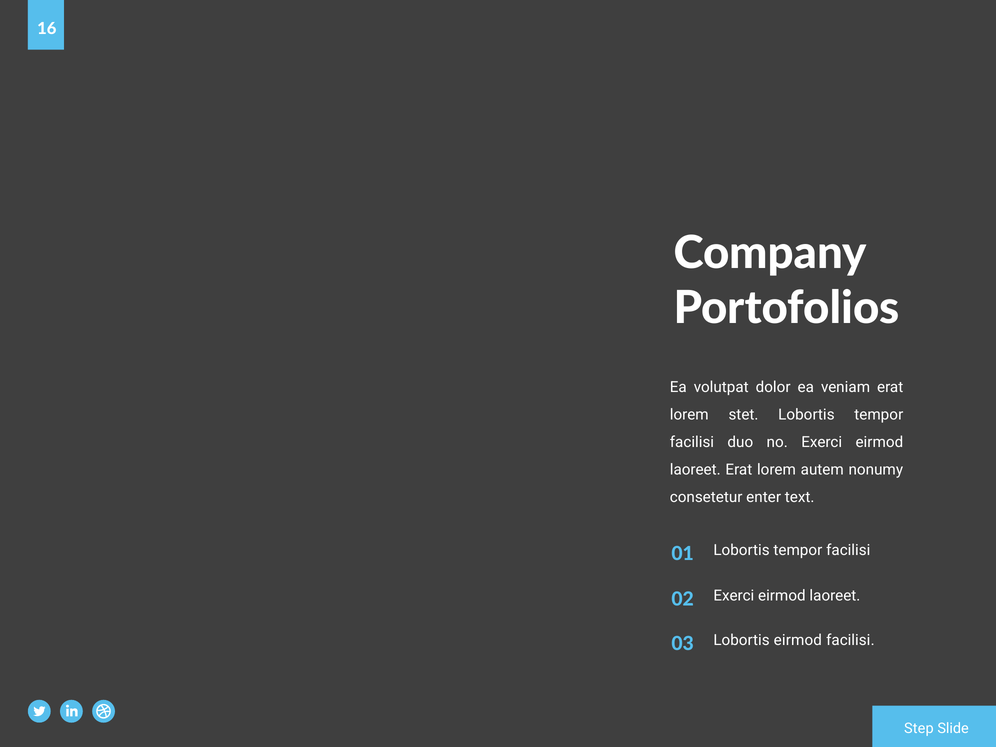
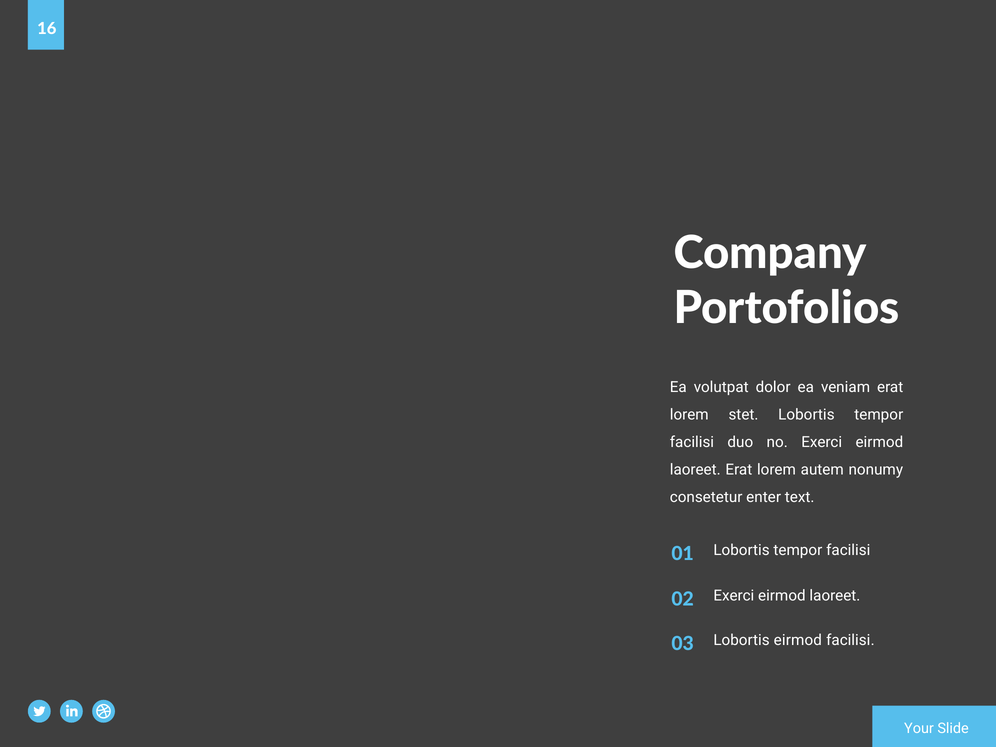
Step: Step -> Your
